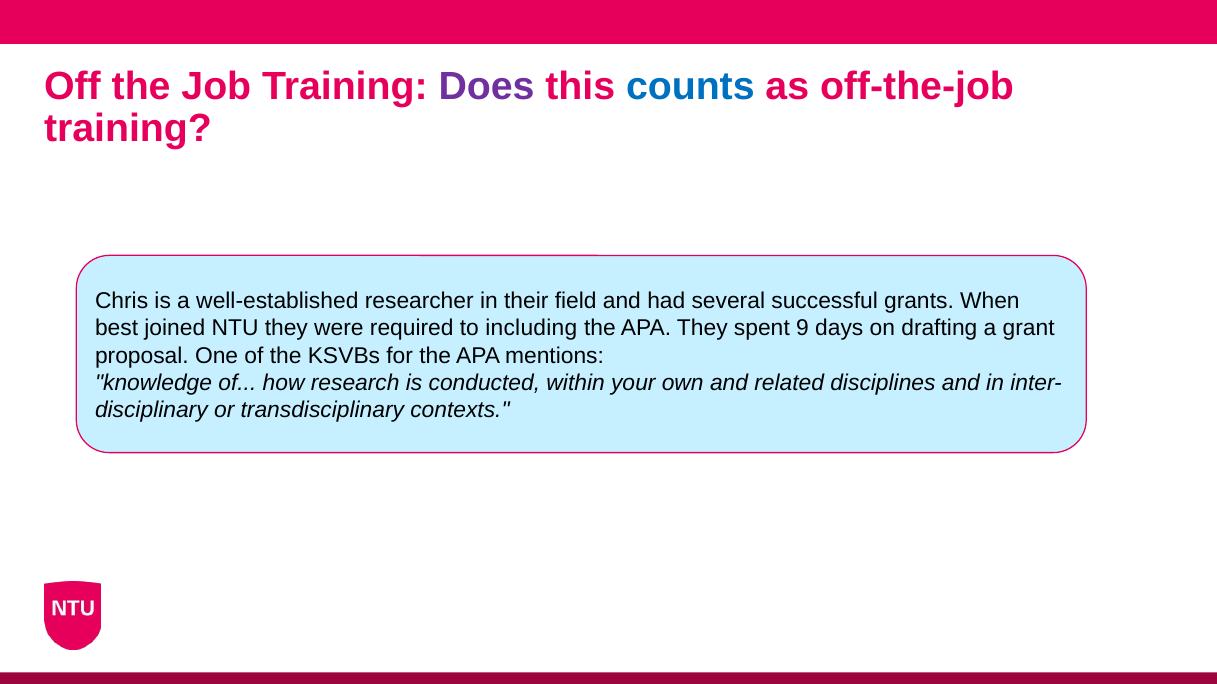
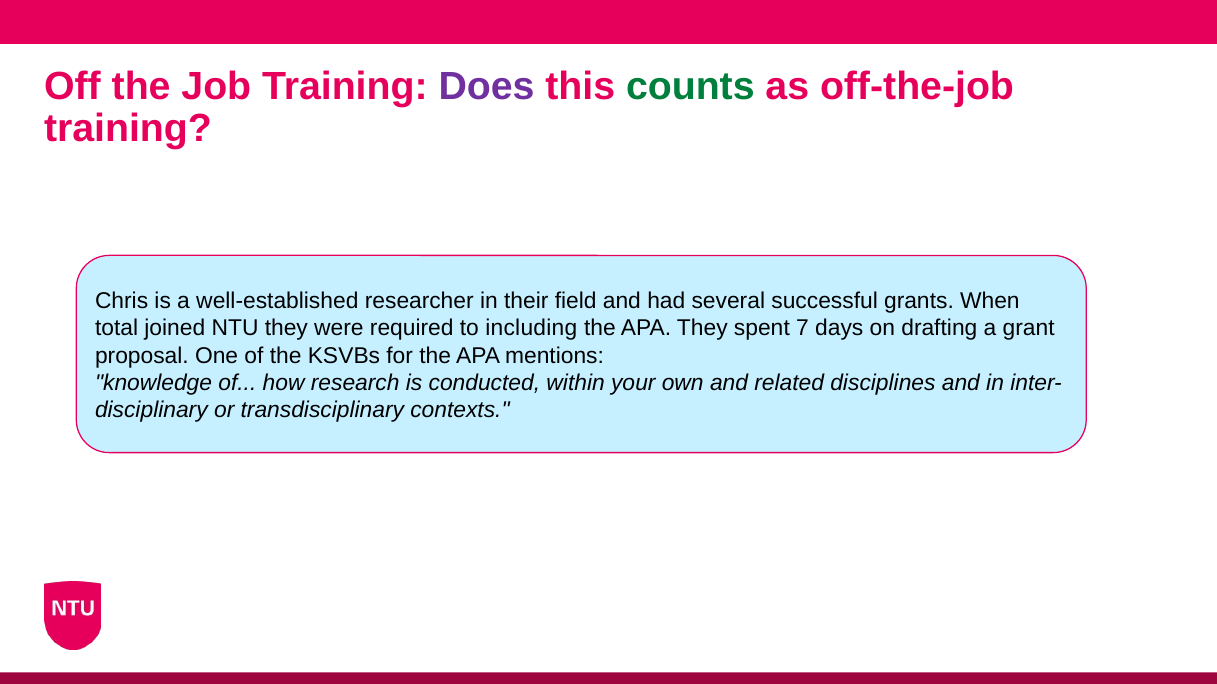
counts colour: blue -> green
best: best -> total
9: 9 -> 7
